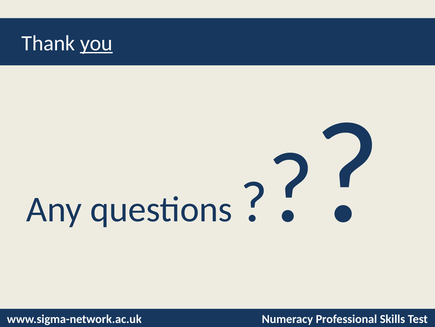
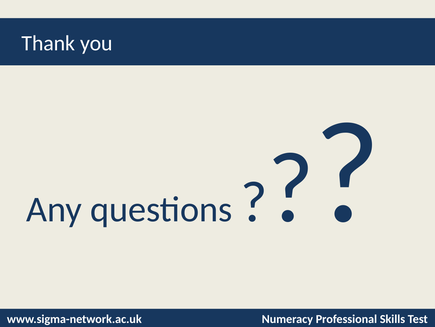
you underline: present -> none
